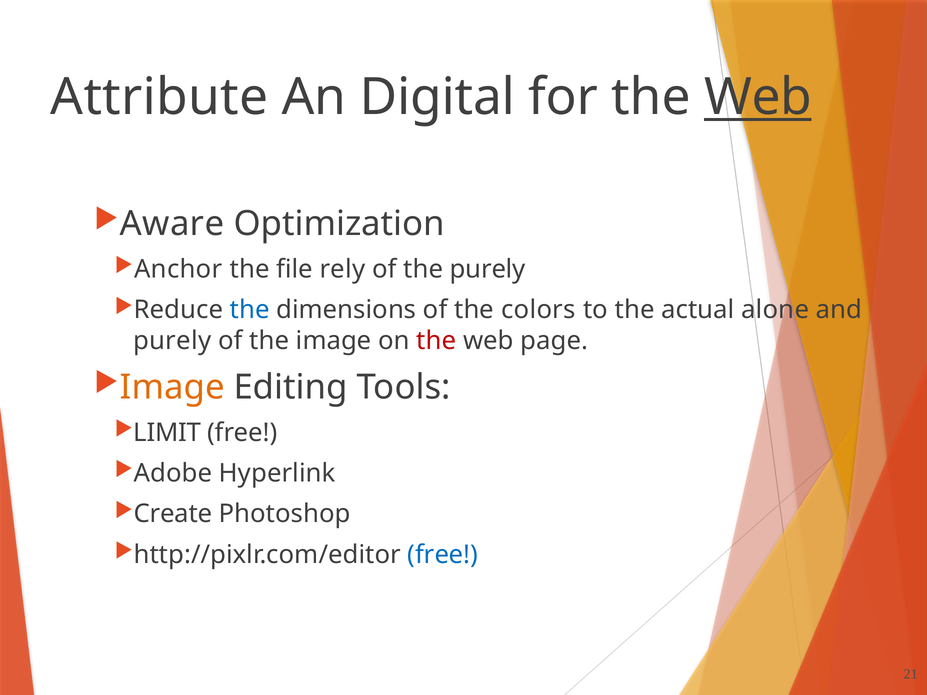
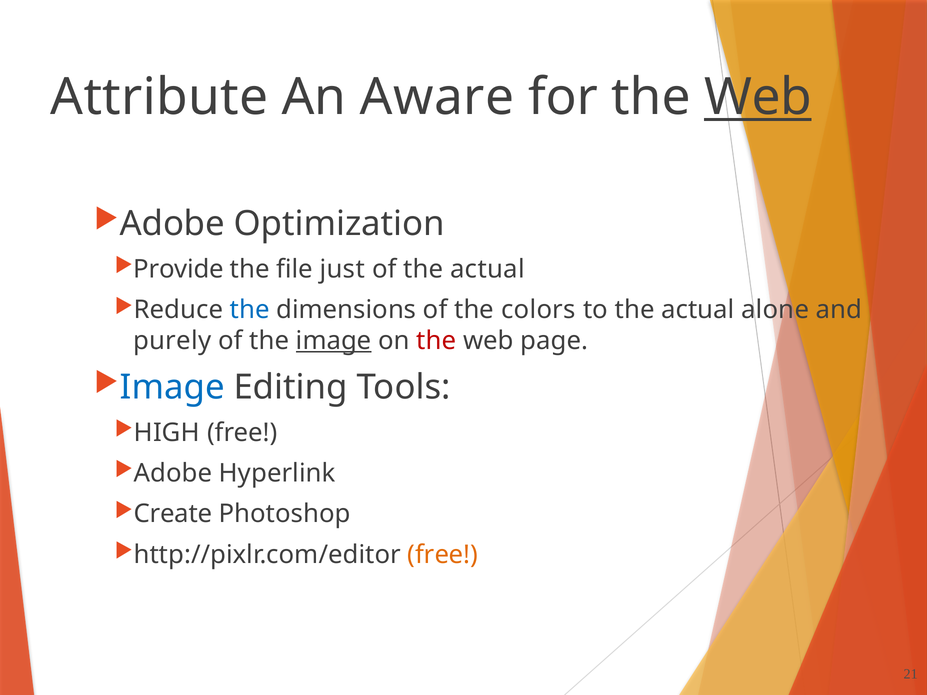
Digital: Digital -> Aware
Aware at (172, 224): Aware -> Adobe
Anchor: Anchor -> Provide
rely: rely -> just
of the purely: purely -> actual
image at (334, 341) underline: none -> present
Image at (172, 388) colour: orange -> blue
LIMIT: LIMIT -> HIGH
free at (443, 555) colour: blue -> orange
